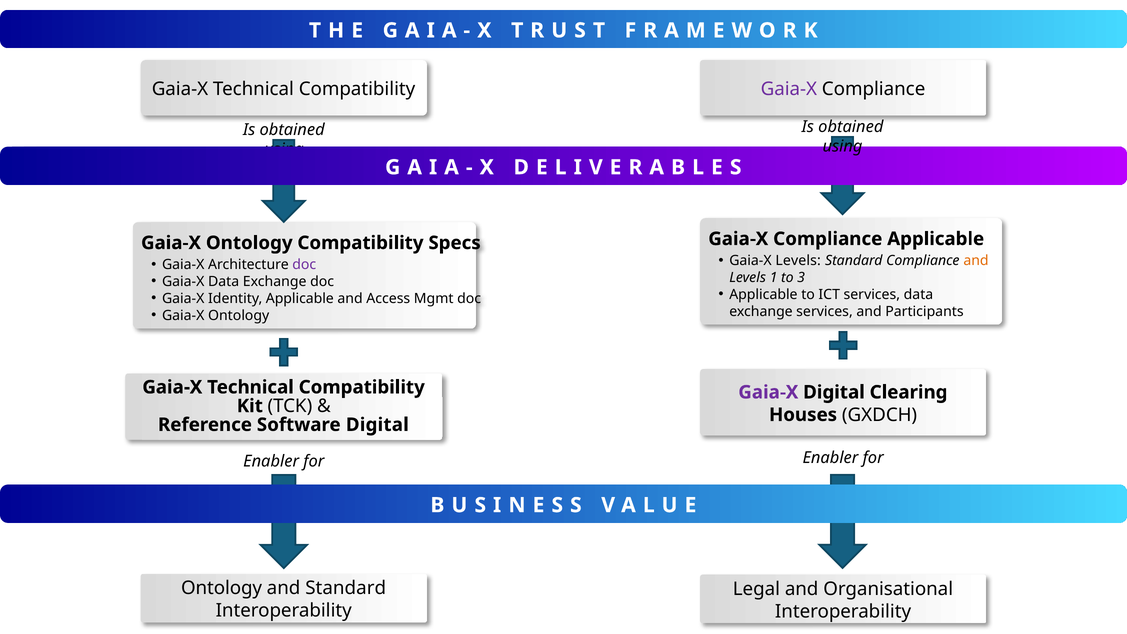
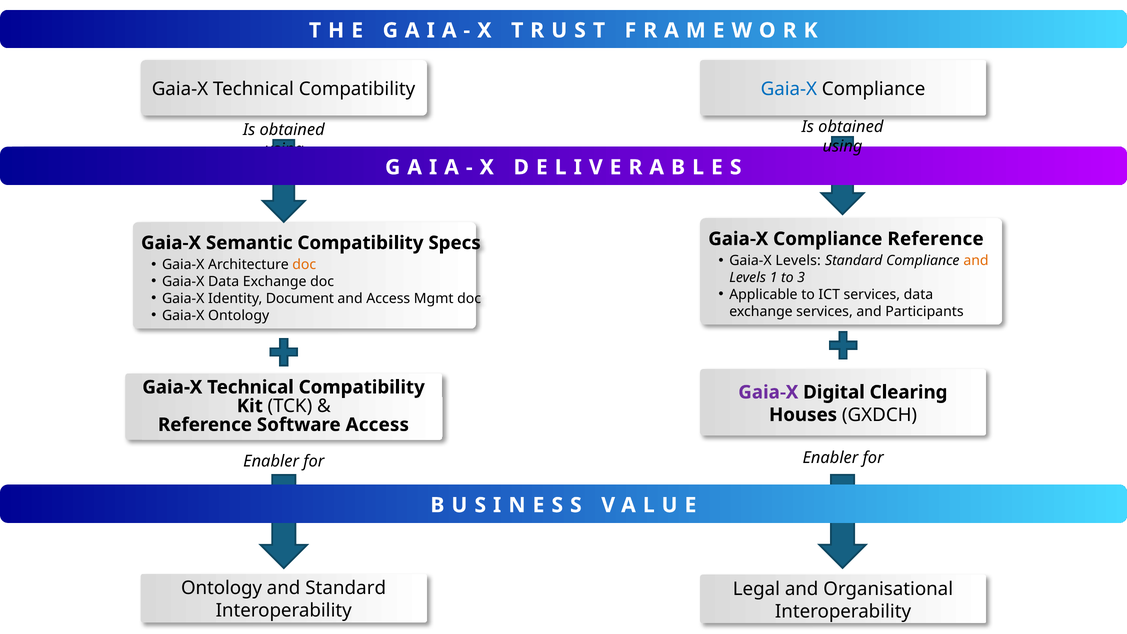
Gaia-X at (789, 89) colour: purple -> blue
Compliance Applicable: Applicable -> Reference
Ontology at (249, 243): Ontology -> Semantic
doc at (304, 265) colour: purple -> orange
Identity Applicable: Applicable -> Document
Software Digital: Digital -> Access
